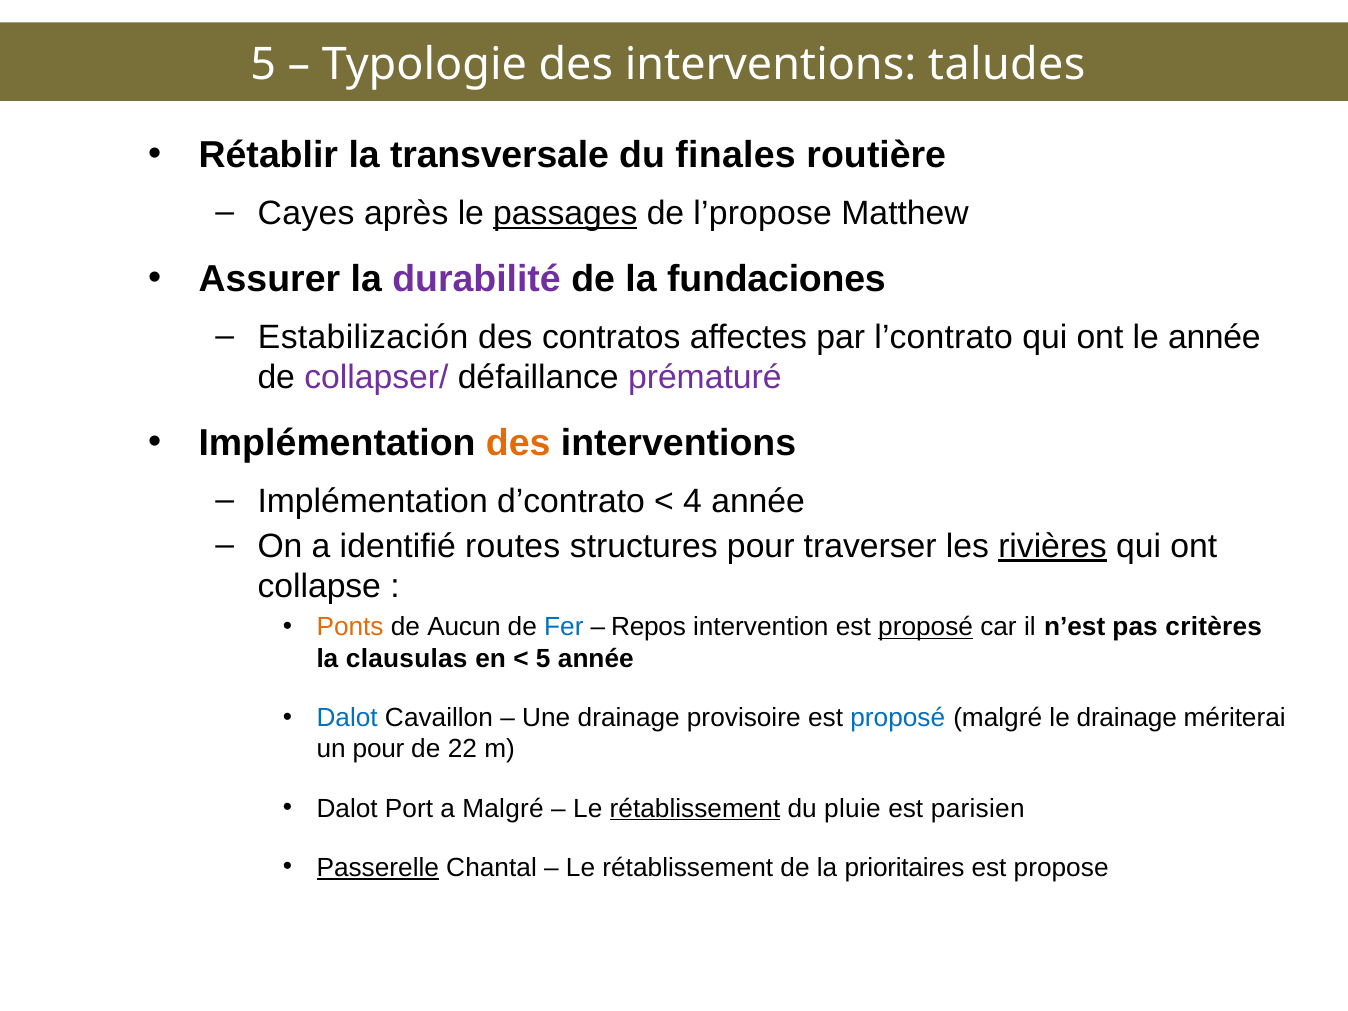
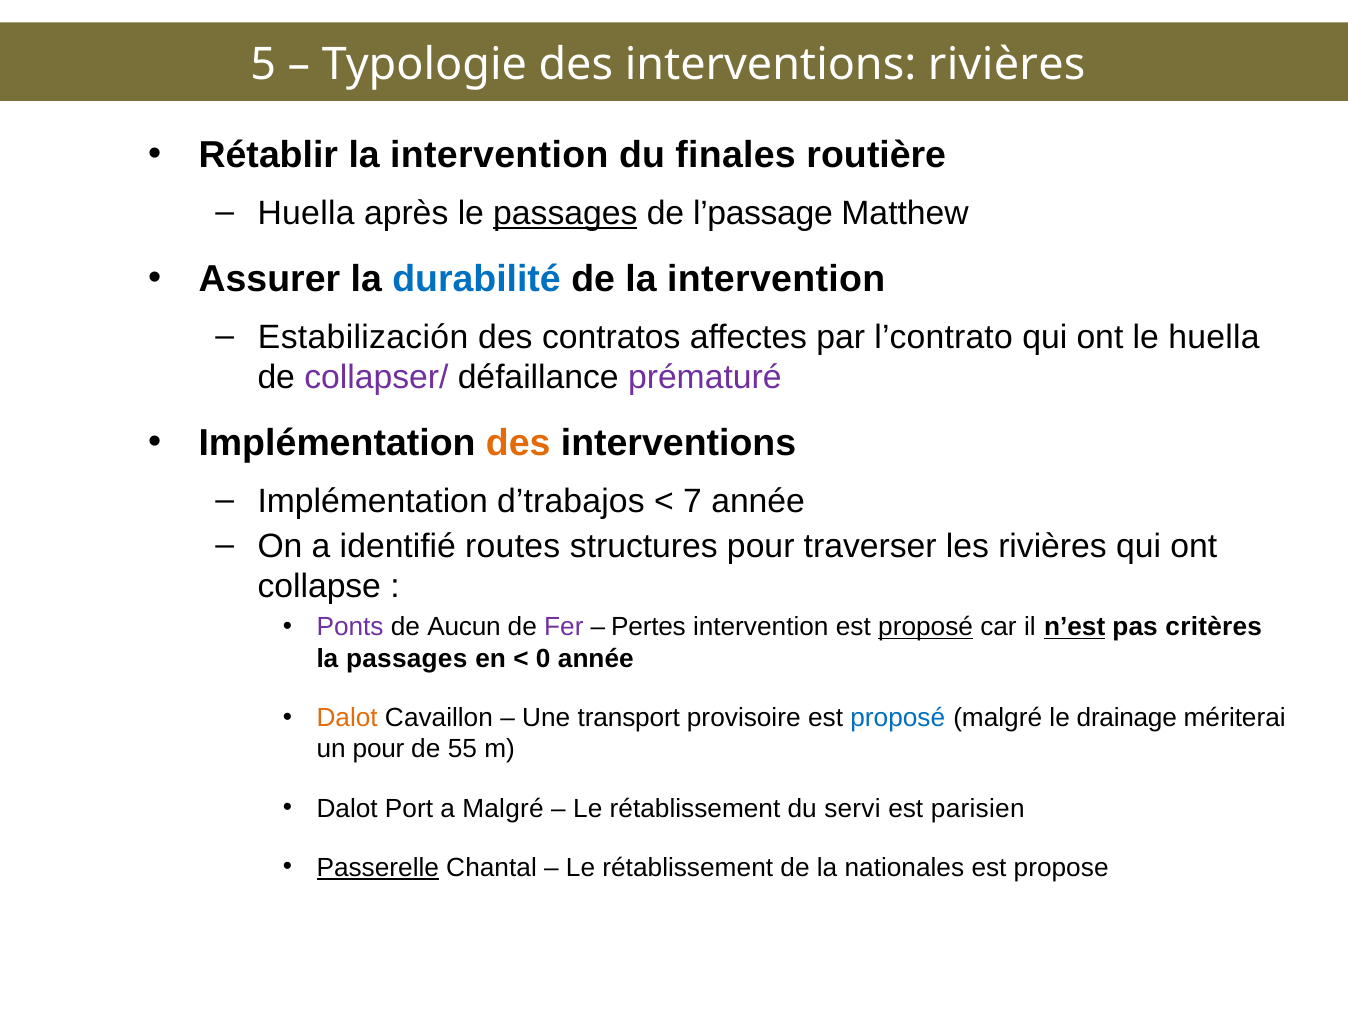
interventions taludes: taludes -> rivières
Rétablir la transversale: transversale -> intervention
Cayes at (306, 213): Cayes -> Huella
l’propose: l’propose -> l’passage
durabilité colour: purple -> blue
de la fundaciones: fundaciones -> intervention
le année: année -> huella
d’contrato: d’contrato -> d’trabajos
4: 4 -> 7
rivières at (1052, 546) underline: present -> none
Ponts colour: orange -> purple
Fer colour: blue -> purple
Repos: Repos -> Pertes
n’est underline: none -> present
la clausulas: clausulas -> passages
5 at (543, 659): 5 -> 0
Dalot at (347, 718) colour: blue -> orange
Une drainage: drainage -> transport
22: 22 -> 55
rétablissement at (695, 808) underline: present -> none
pluie: pluie -> servi
prioritaires: prioritaires -> nationales
